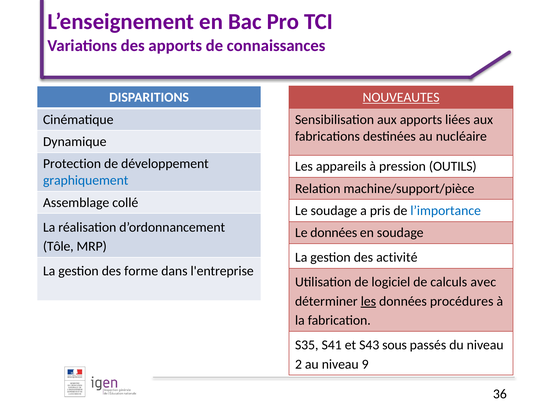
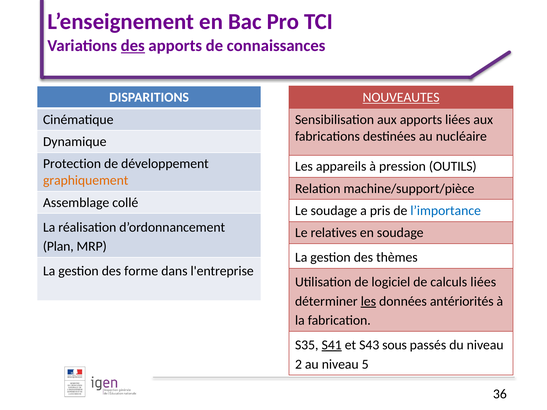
des at (133, 46) underline: none -> present
graphiquement colour: blue -> orange
Le données: données -> relatives
Tôle: Tôle -> Plan
activité: activité -> thèmes
calculs avec: avec -> liées
procédures: procédures -> antériorités
S41 underline: none -> present
9: 9 -> 5
